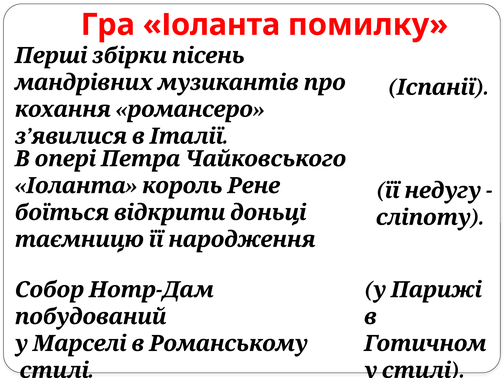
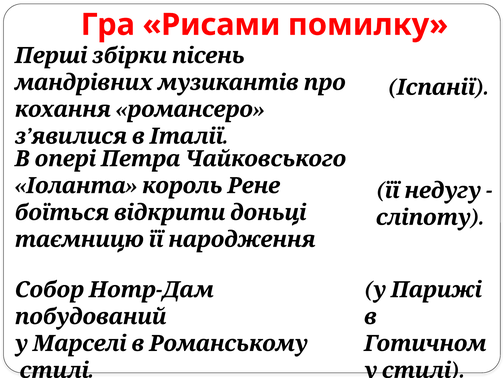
Гра Іоланта: Іоланта -> Рисами
